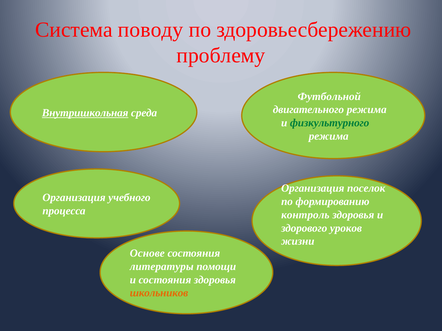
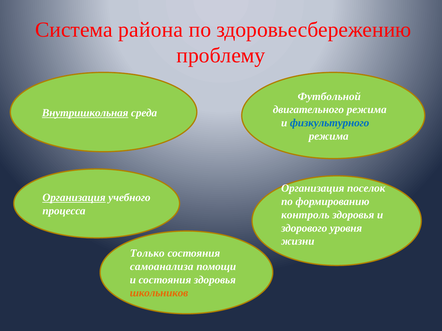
поводу: поводу -> района
физкультурного colour: green -> blue
Организация at (74, 198) underline: none -> present
уроков: уроков -> уровня
Основе: Основе -> Только
литературы: литературы -> самоанализа
